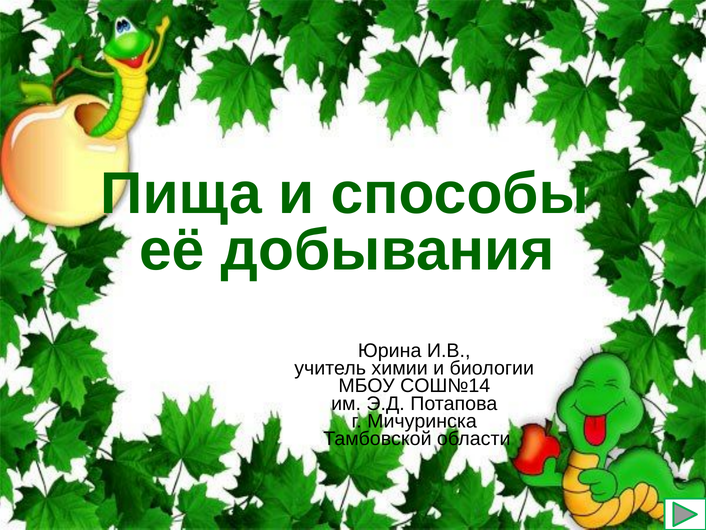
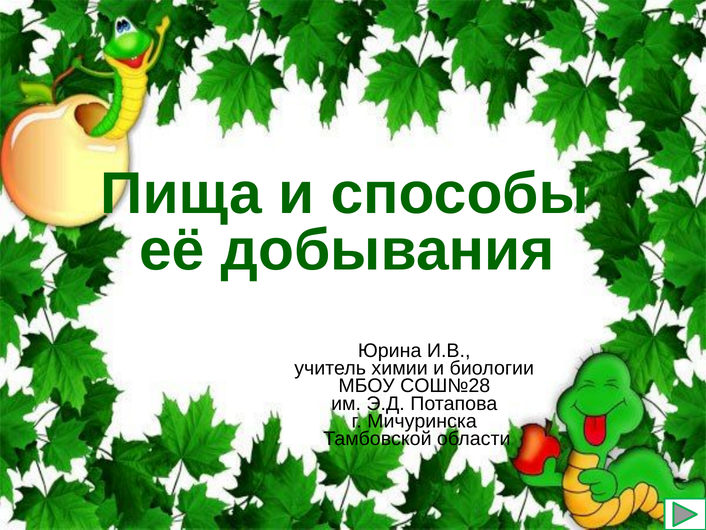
СОШ№14: СОШ№14 -> СОШ№28
